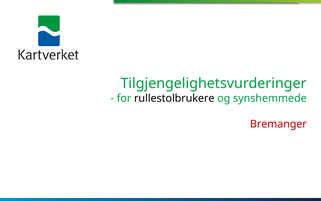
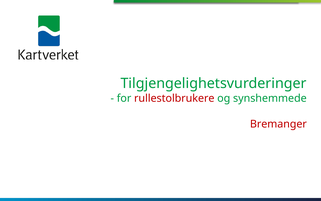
rullestolbrukere colour: black -> red
